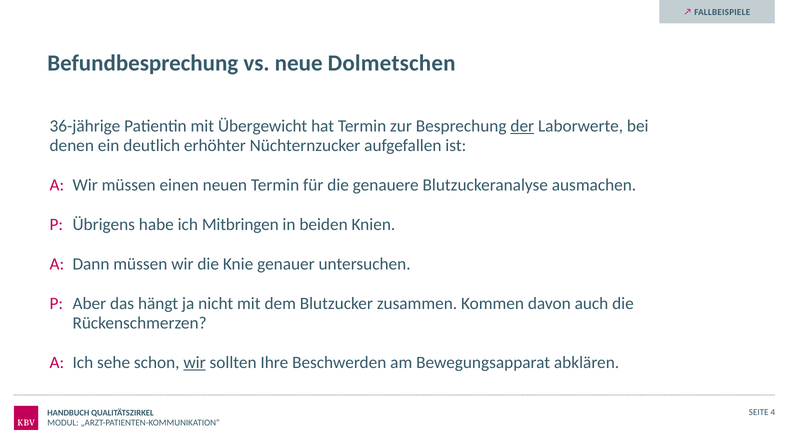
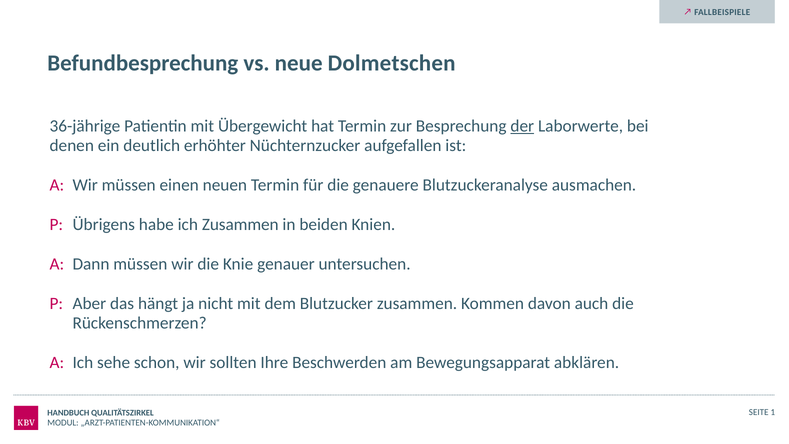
ich Mitbringen: Mitbringen -> Zusammen
wir at (195, 362) underline: present -> none
4: 4 -> 1
